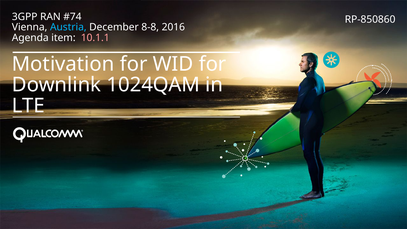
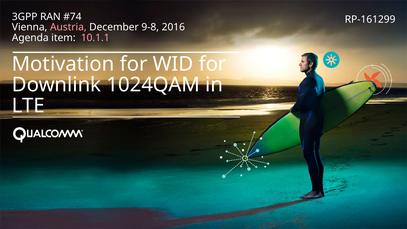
RP-850860: RP-850860 -> RP-161299
Austria colour: light blue -> pink
8-8: 8-8 -> 9-8
